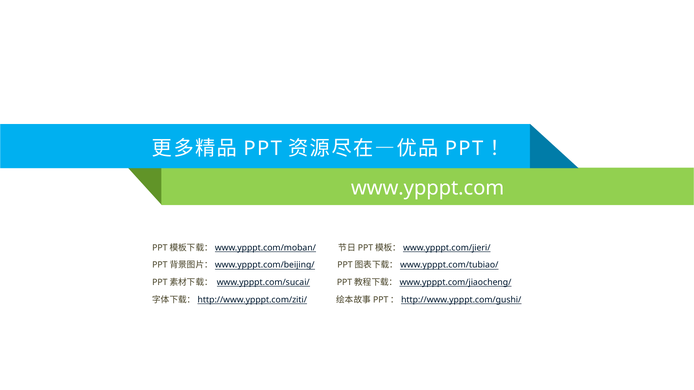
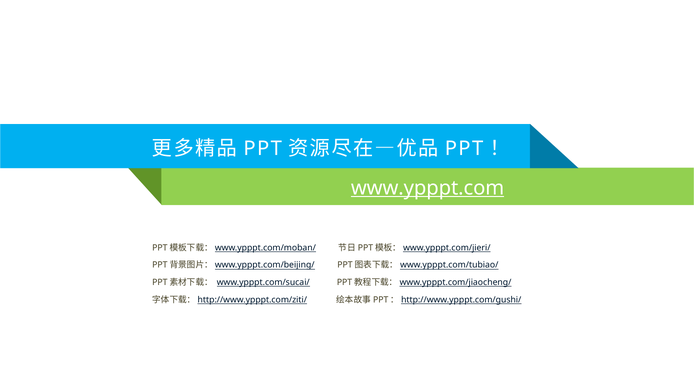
www.ypppt.com underline: none -> present
